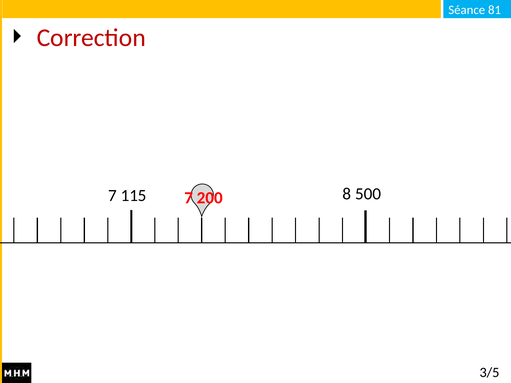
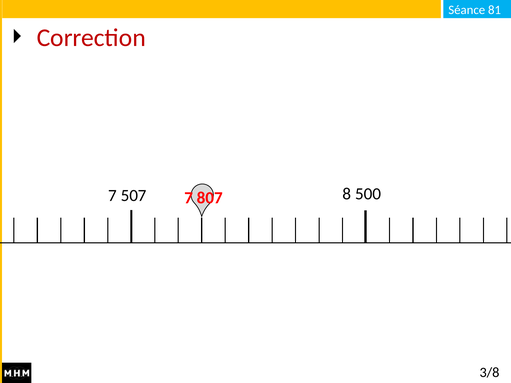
115: 115 -> 507
200: 200 -> 807
3/5: 3/5 -> 3/8
